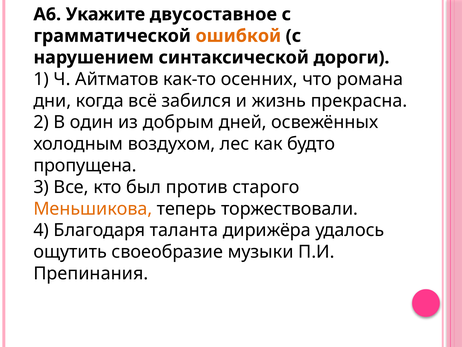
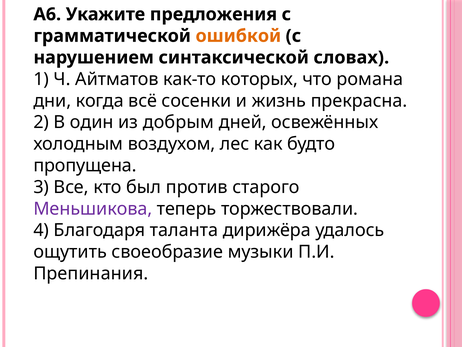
двусоставное: двусоставное -> предложения
дороги: дороги -> словах
осенних: осенних -> которых
забился: забился -> сосенки
Меньшикова colour: orange -> purple
